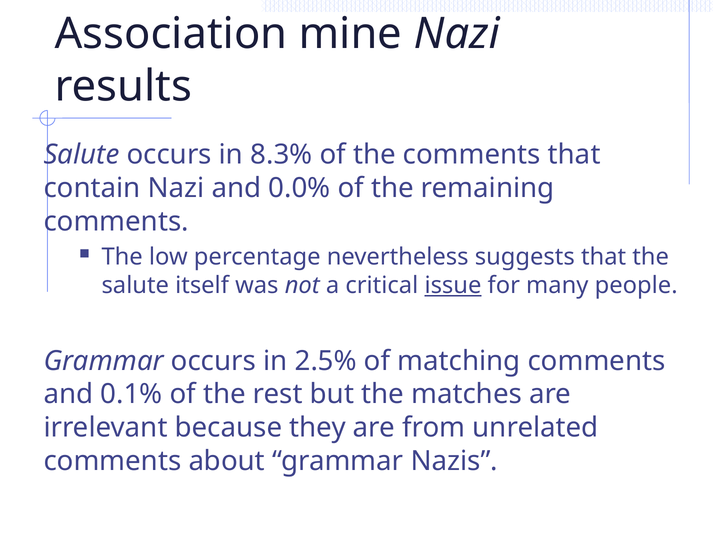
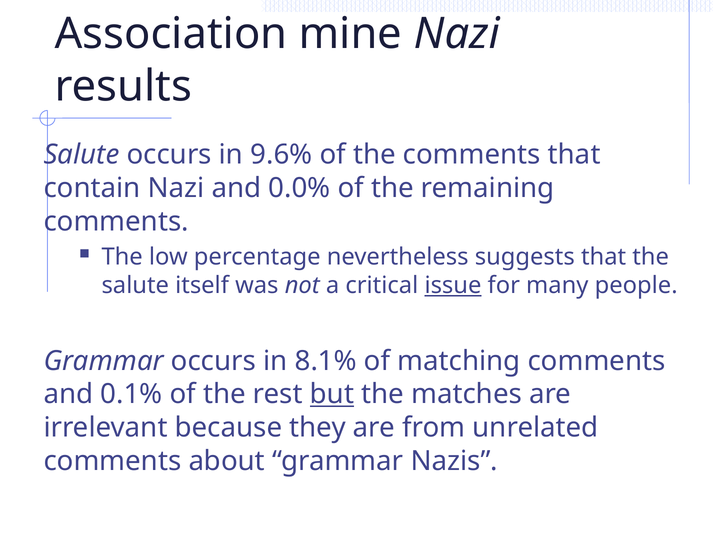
8.3%: 8.3% -> 9.6%
2.5%: 2.5% -> 8.1%
but underline: none -> present
